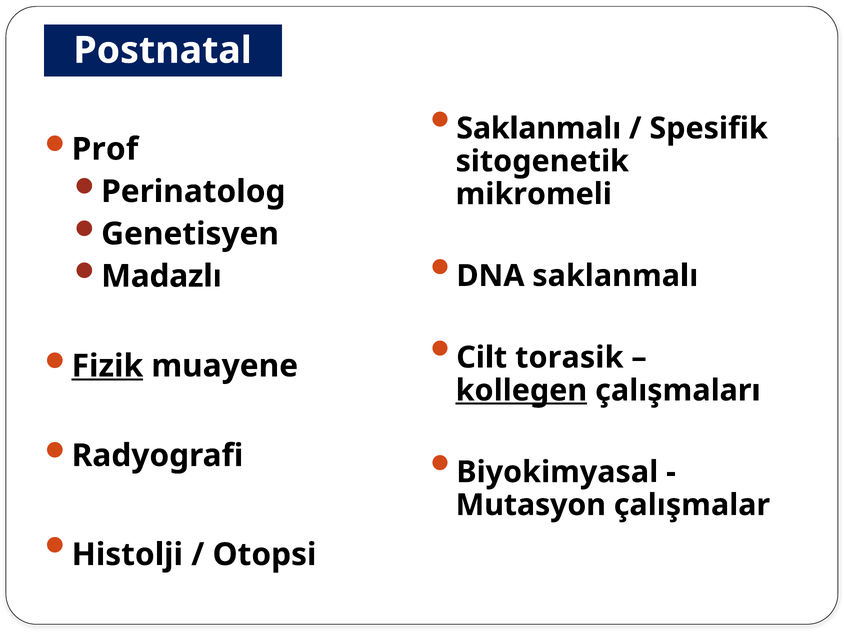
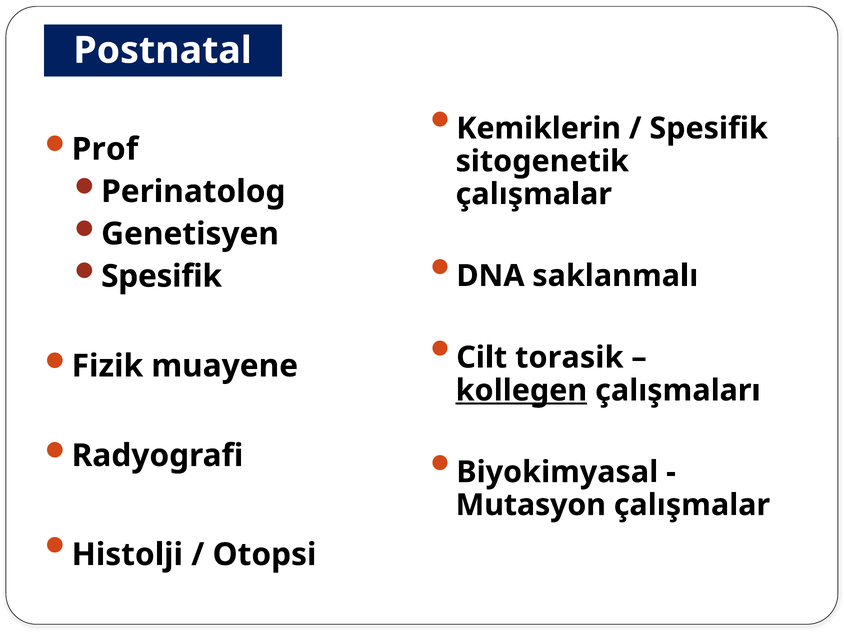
Saklanmalı at (539, 128): Saklanmalı -> Kemiklerin
mikromeli at (534, 194): mikromeli -> çalışmalar
Madazlı at (162, 276): Madazlı -> Spesifik
Fizik underline: present -> none
